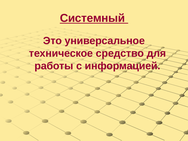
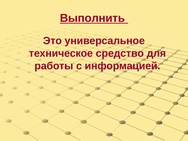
Системный: Системный -> Выполнить
